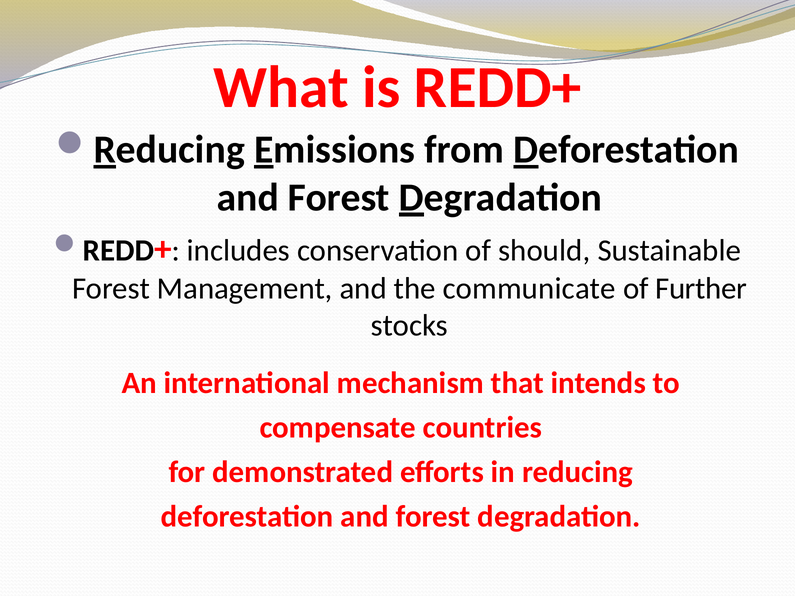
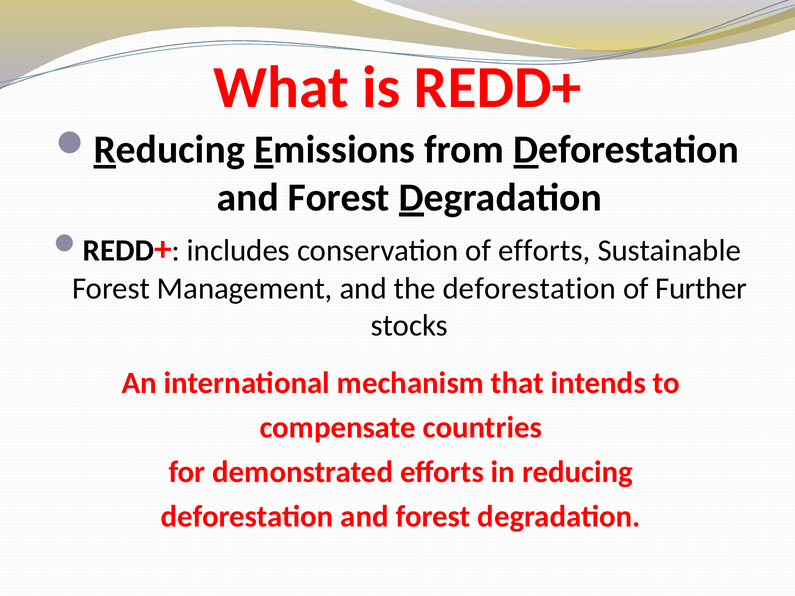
of should: should -> efforts
the communicate: communicate -> deforestation
